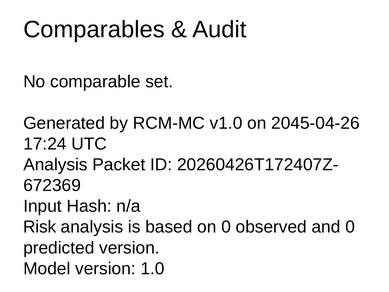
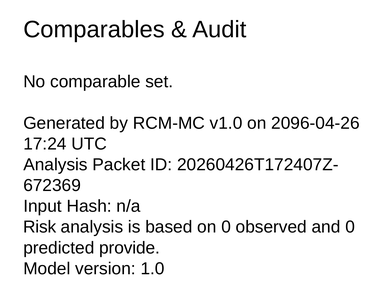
2045-04-26: 2045-04-26 -> 2096-04-26
predicted version: version -> provide
